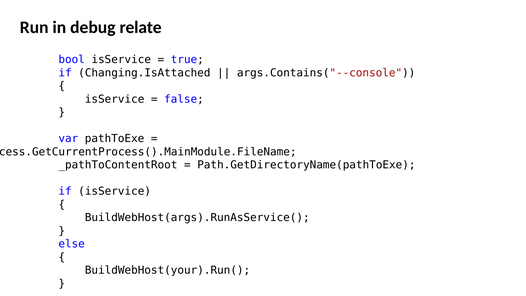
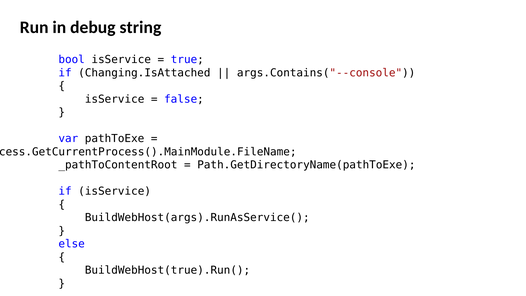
relate: relate -> string
BuildWebHost(your).Run(: BuildWebHost(your).Run( -> BuildWebHost(true).Run(
